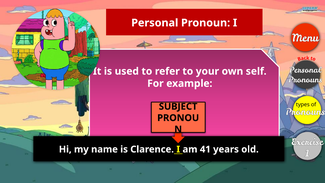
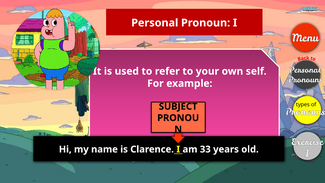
41: 41 -> 33
